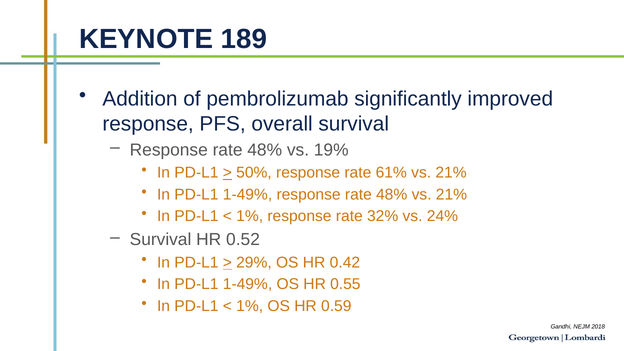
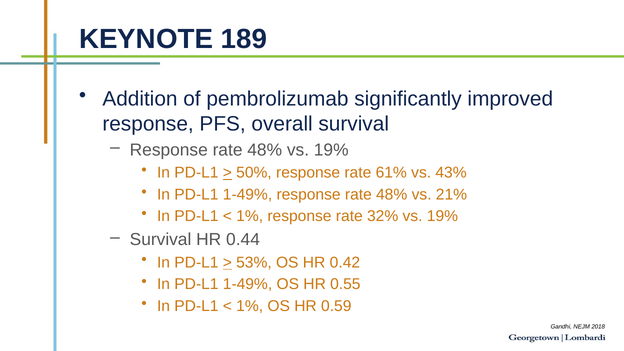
61% vs 21%: 21% -> 43%
32% vs 24%: 24% -> 19%
0.52: 0.52 -> 0.44
29%: 29% -> 53%
